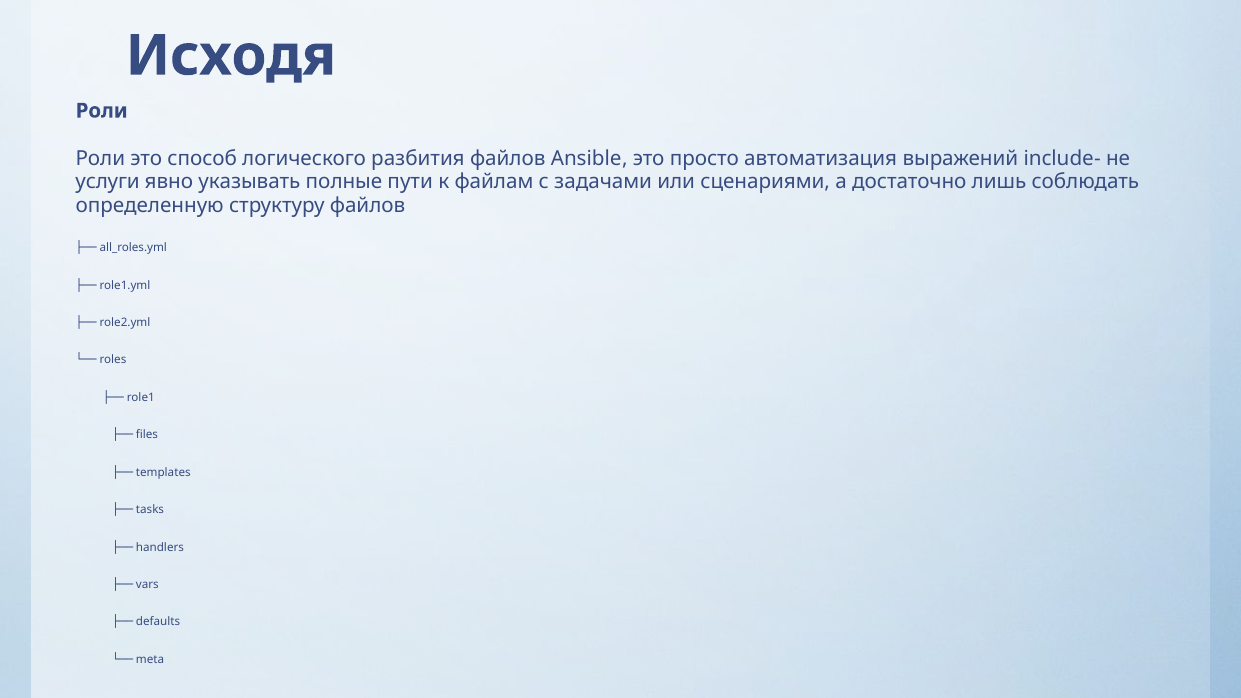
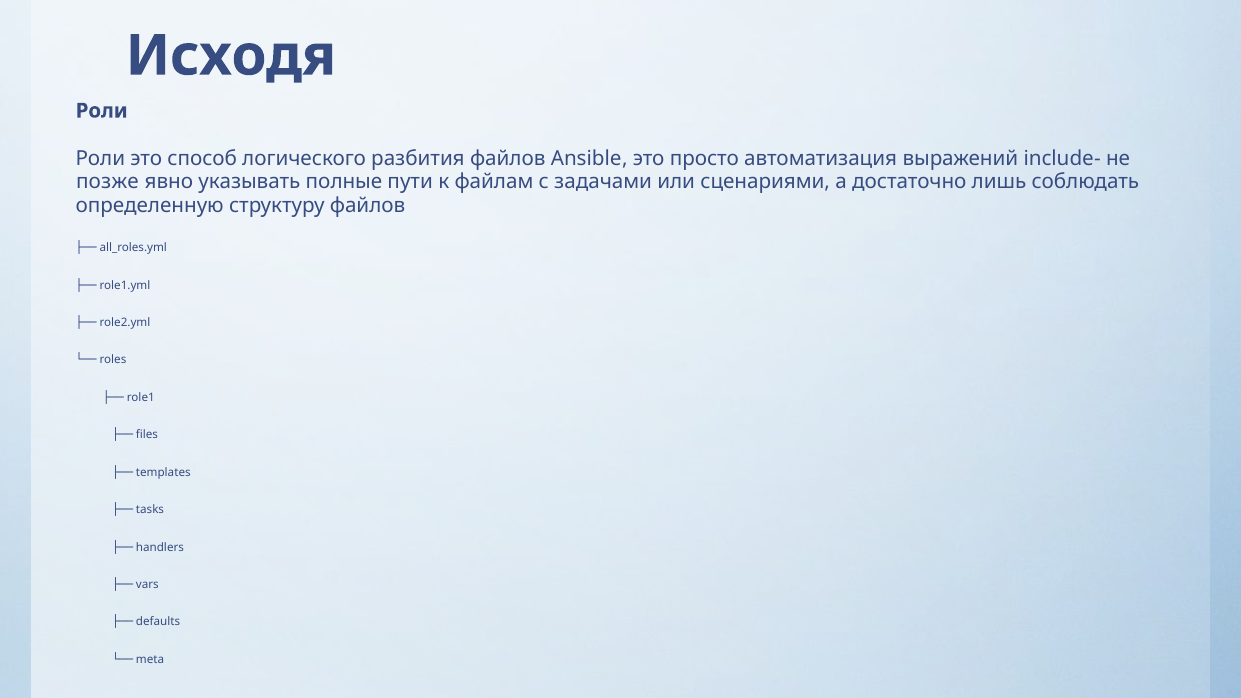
услуги: услуги -> позже
